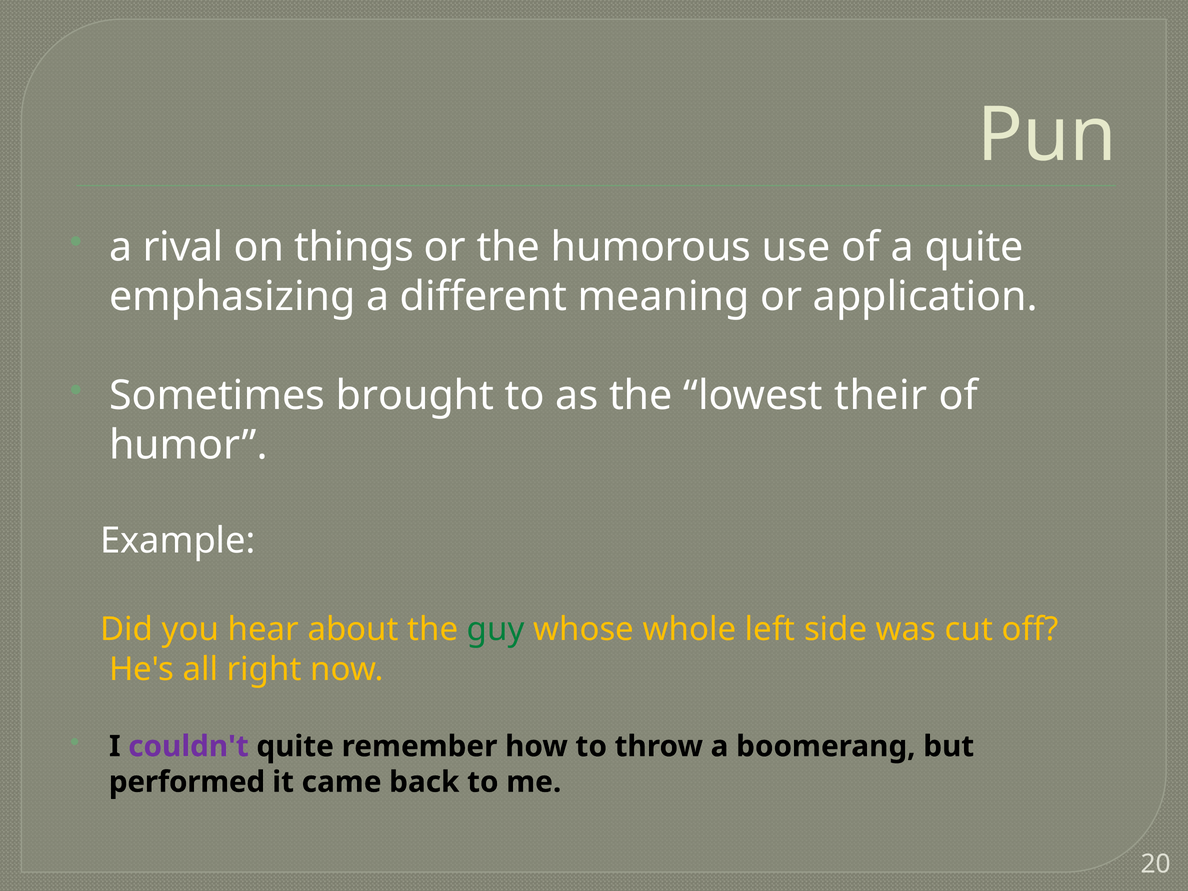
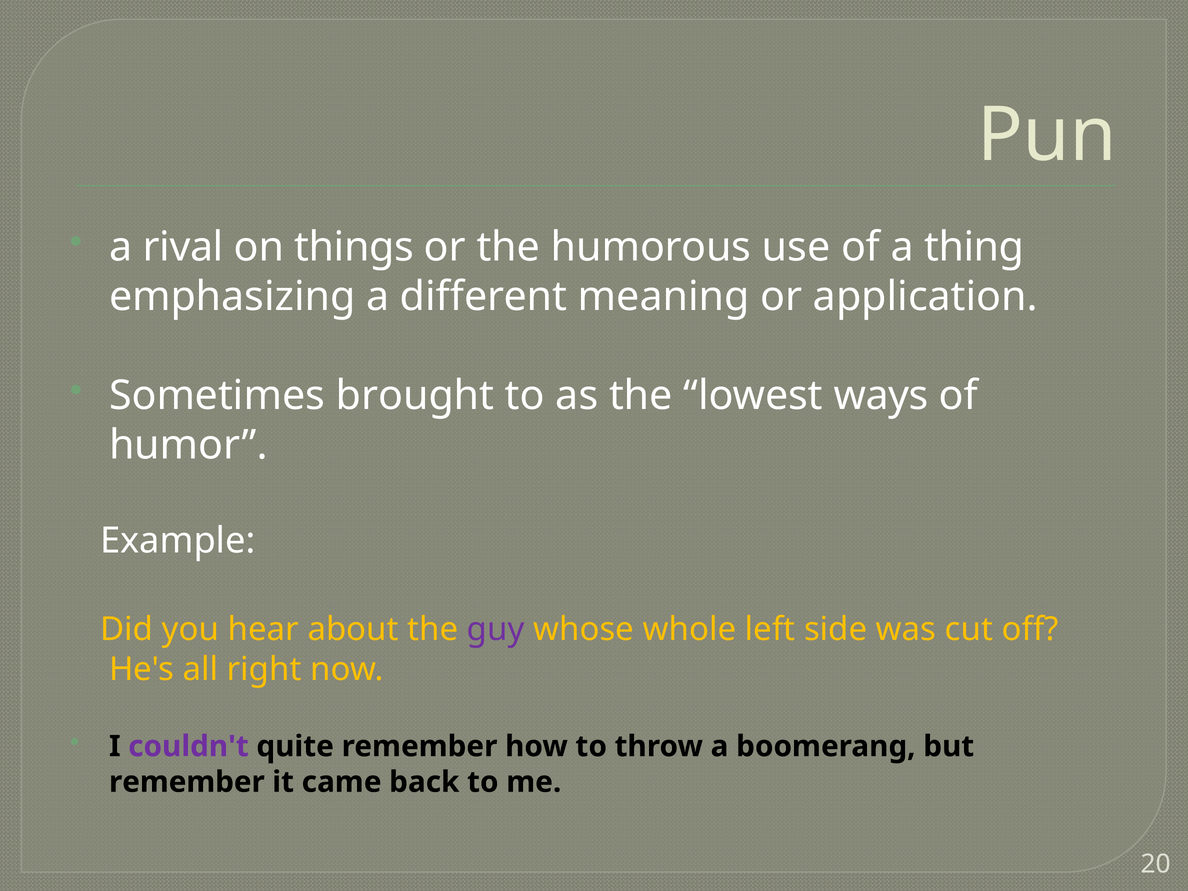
a quite: quite -> thing
their: their -> ways
guy colour: green -> purple
performed at (187, 782): performed -> remember
